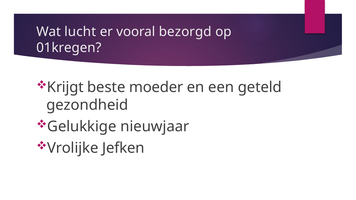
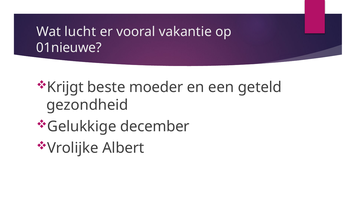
bezorgd: bezorgd -> vakantie
01kregen: 01kregen -> 01nieuwe
nieuwjaar: nieuwjaar -> december
Jefken: Jefken -> Albert
